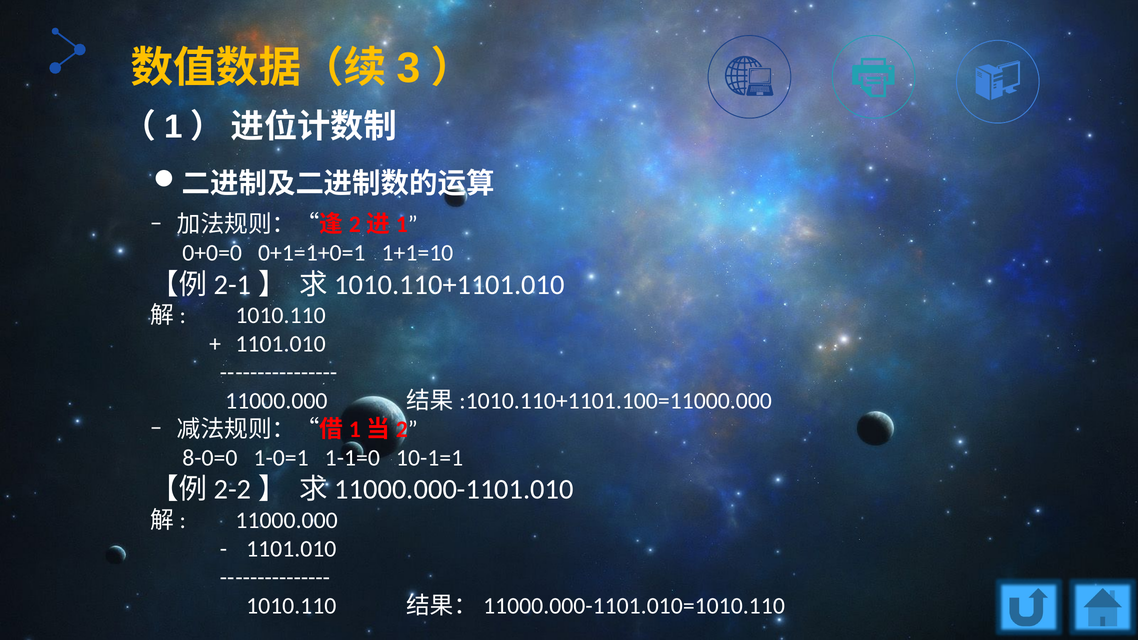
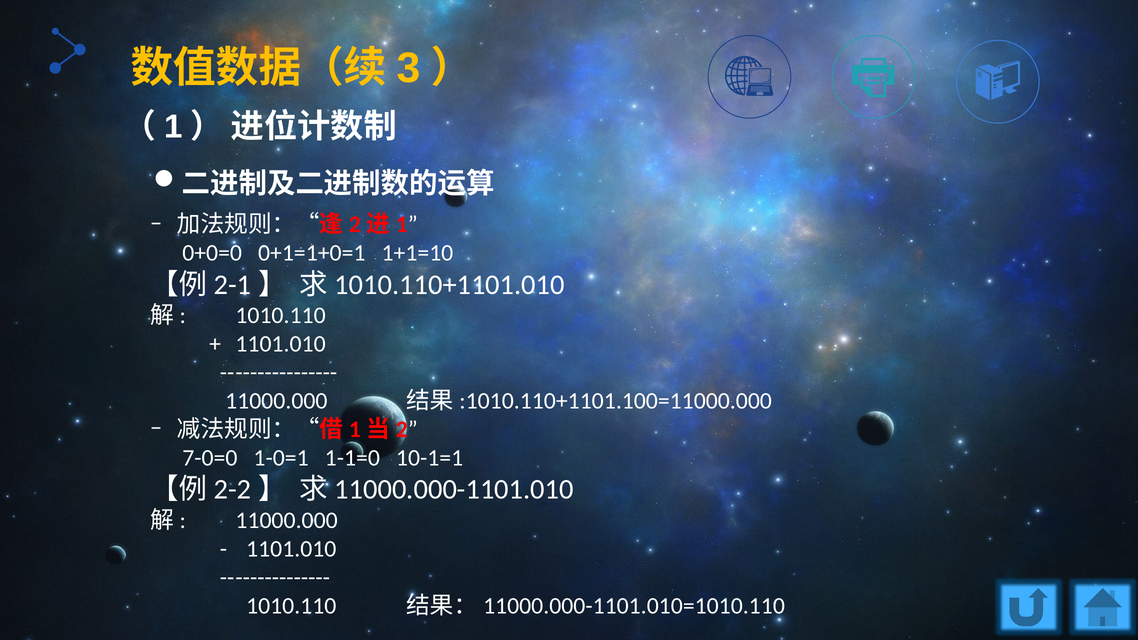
8-0=0: 8-0=0 -> 7-0=0
